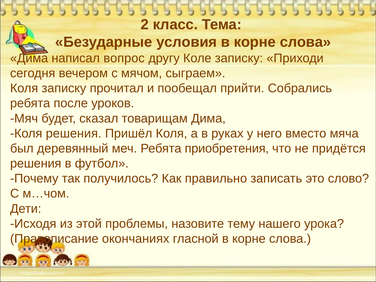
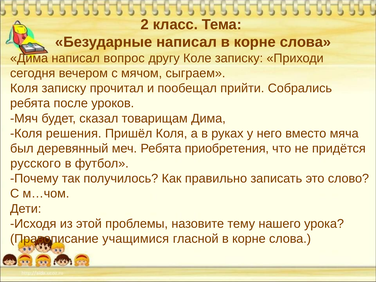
Безударные условия: условия -> написал
решения at (36, 163): решения -> русского
окончаниях: окончаниях -> учащимися
